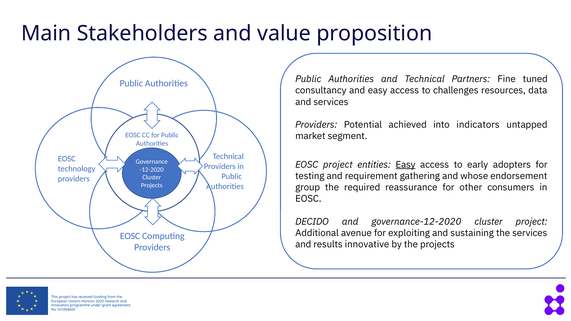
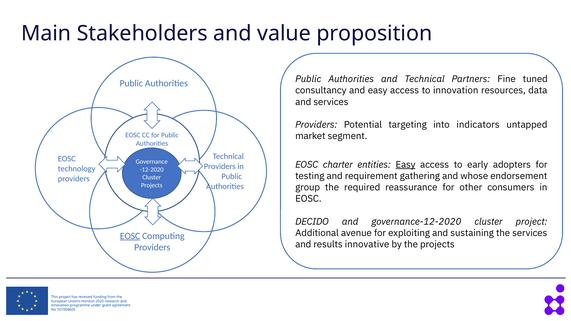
to challenges: challenges -> innovation
achieved: achieved -> targeting
EOSC project: project -> charter
EOSC at (130, 236) underline: none -> present
